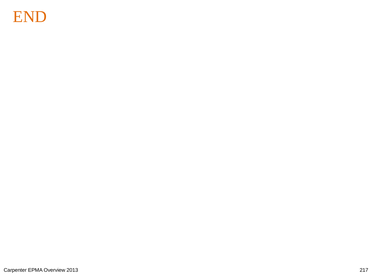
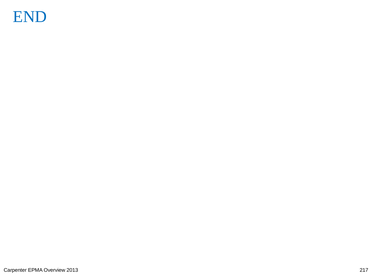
END colour: orange -> blue
